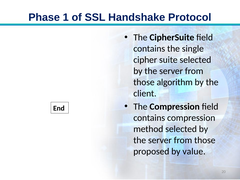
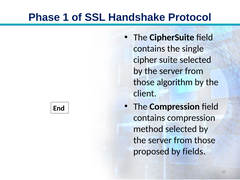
value: value -> fields
